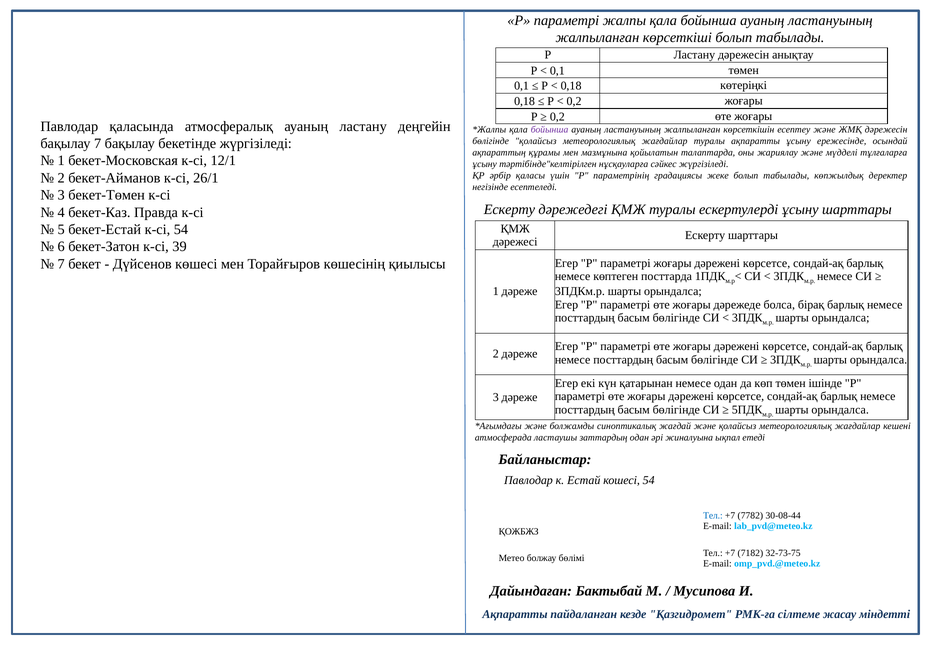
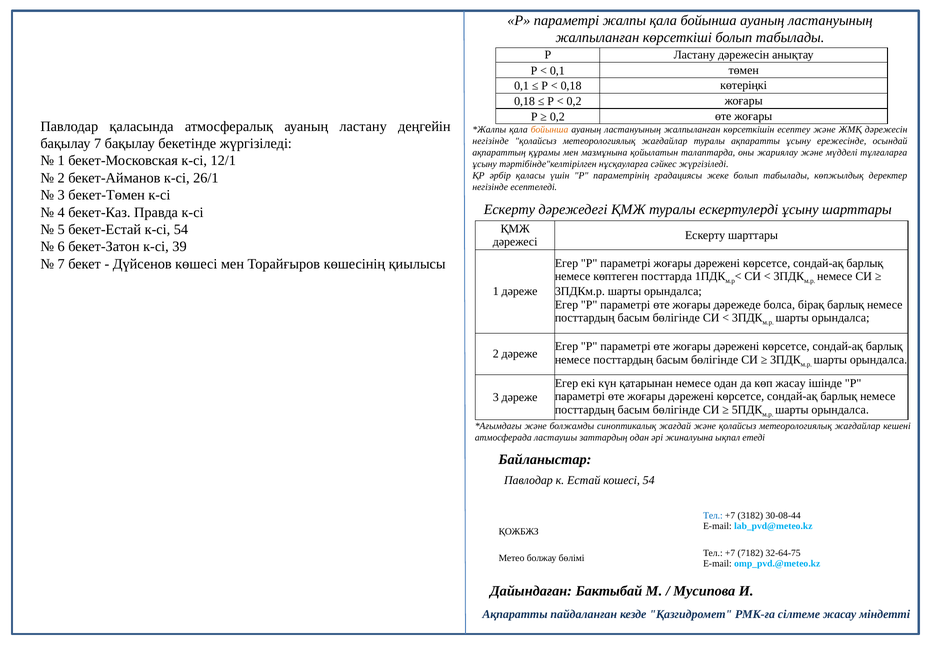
бойынша at (550, 130) colour: purple -> orange
бөлігінде at (491, 141): бөлігінде -> негізінде
көп төмен: төмен -> жасау
7782: 7782 -> 3182
32-73-75: 32-73-75 -> 32-64-75
